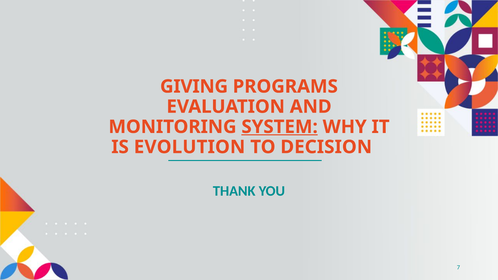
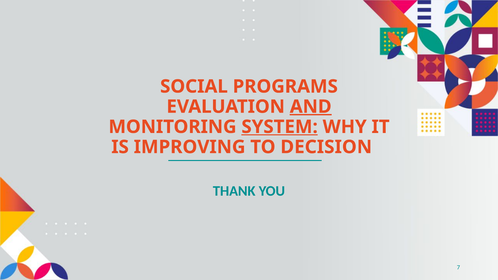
GIVING: GIVING -> SOCIAL
AND underline: none -> present
EVOLUTION: EVOLUTION -> IMPROVING
